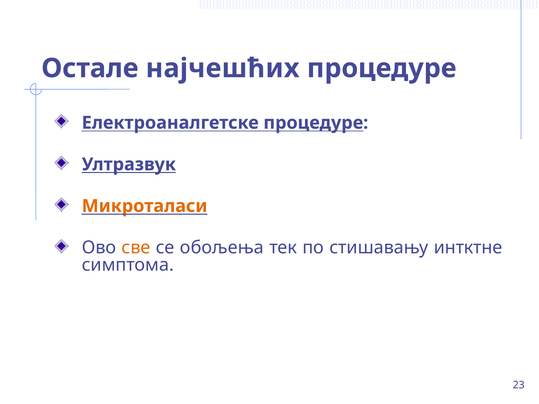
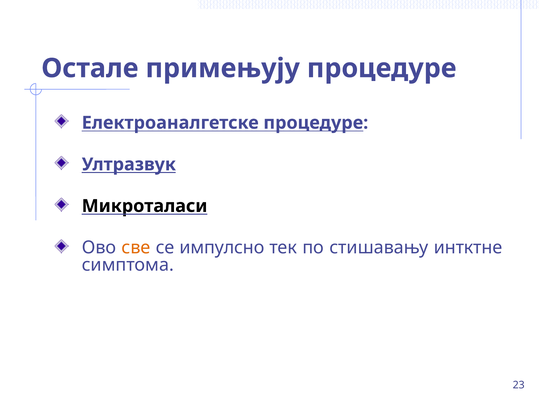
најчешћих: најчешћих -> примењују
Микроталаси colour: orange -> black
обољења: обољења -> импулсно
